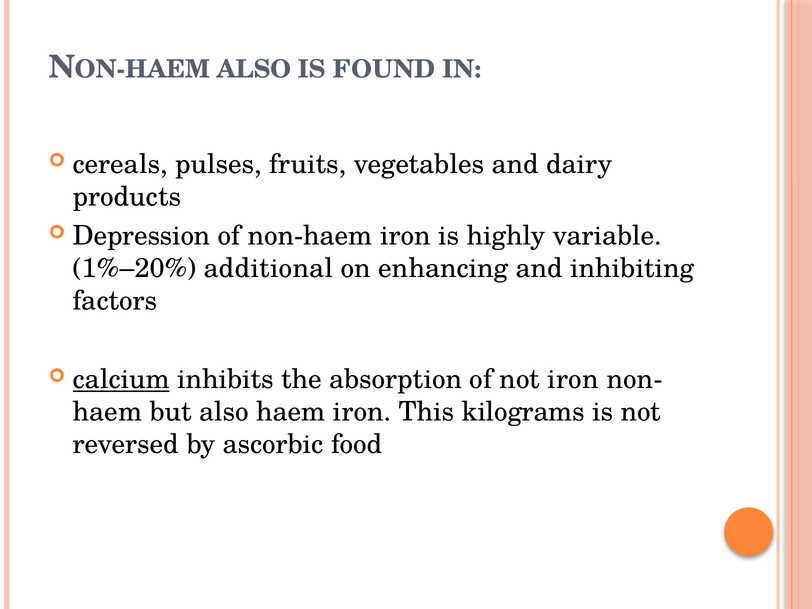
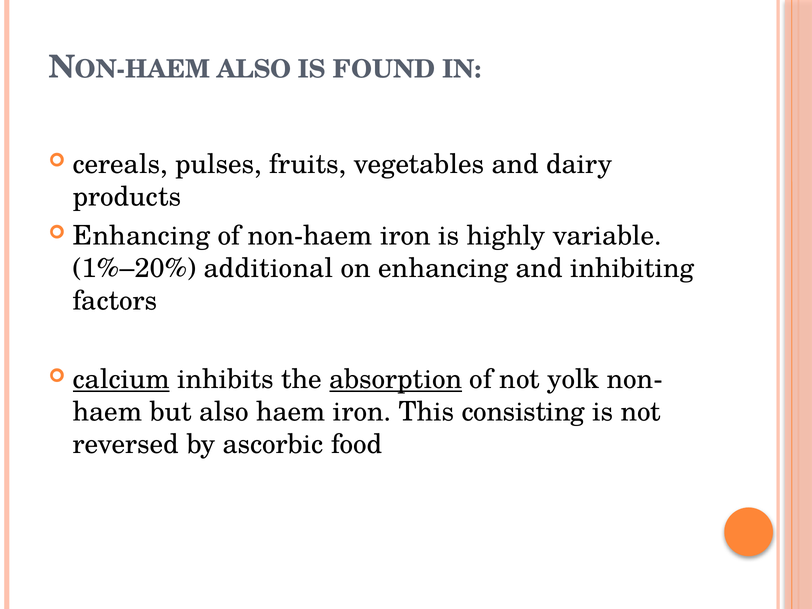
Depression at (142, 236): Depression -> Enhancing
absorption underline: none -> present
not iron: iron -> yolk
kilograms: kilograms -> consisting
